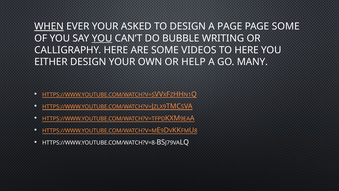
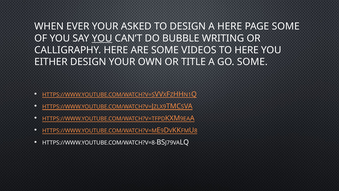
WHEN underline: present -> none
A PAGE: PAGE -> HERE
HELP: HELP -> TITLE
GO MANY: MANY -> SOME
